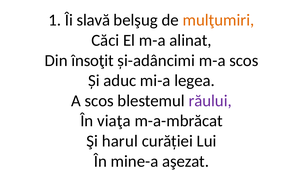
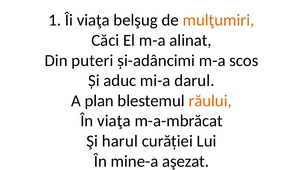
Îi slavă: slavă -> viaţa
însoţit: însoţit -> puteri
legea: legea -> darul
scos at (99, 101): scos -> plan
răului colour: purple -> orange
